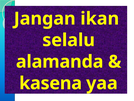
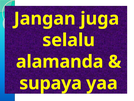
ikan: ikan -> juga
kasena: kasena -> supaya
